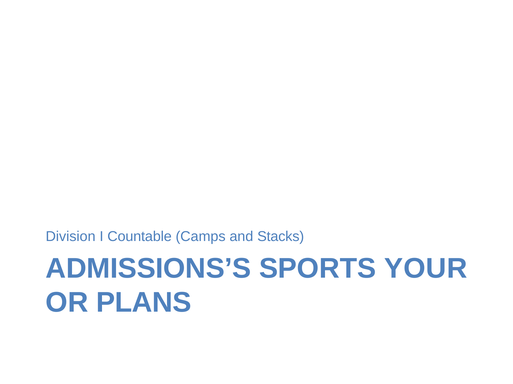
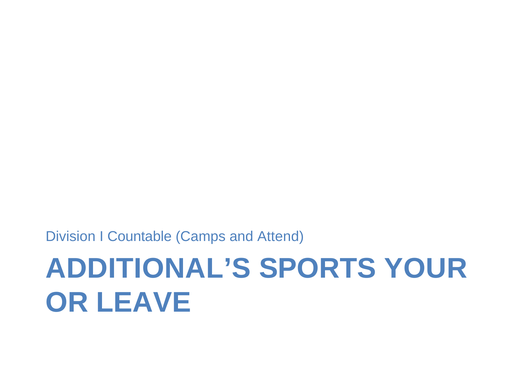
Stacks: Stacks -> Attend
ADMISSIONS’S: ADMISSIONS’S -> ADDITIONAL’S
PLANS: PLANS -> LEAVE
